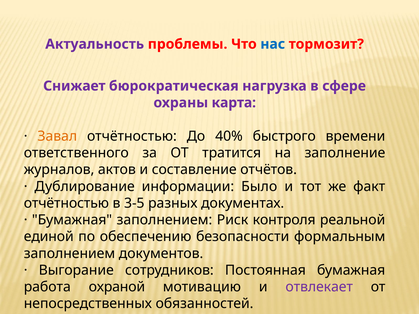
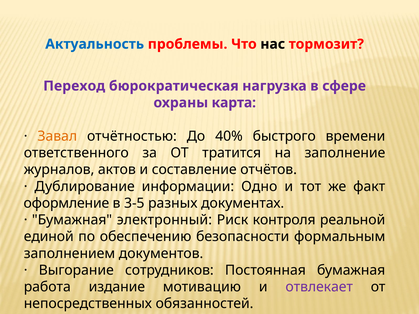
Актуальность colour: purple -> blue
нас colour: blue -> black
Снижает: Снижает -> Переход
Было: Было -> Одно
отчётностью at (66, 203): отчётностью -> оформление
Бумажная заполнением: заполнением -> электронный
охраной: охраной -> издание
